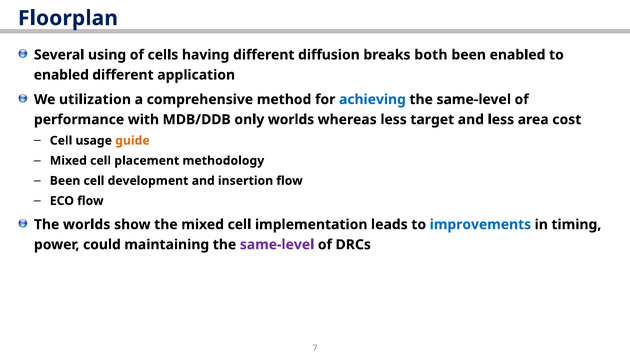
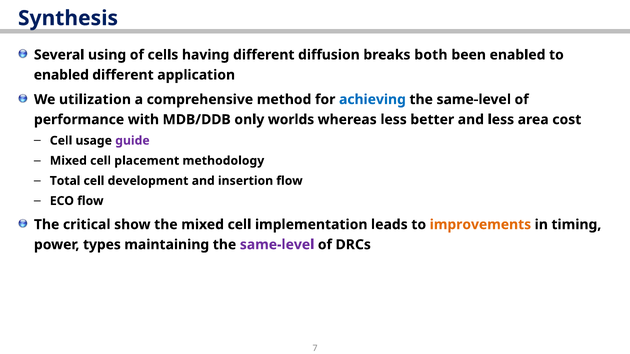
Floorplan: Floorplan -> Synthesis
target: target -> better
guide colour: orange -> purple
Been at (65, 181): Been -> Total
The worlds: worlds -> critical
improvements colour: blue -> orange
could: could -> types
